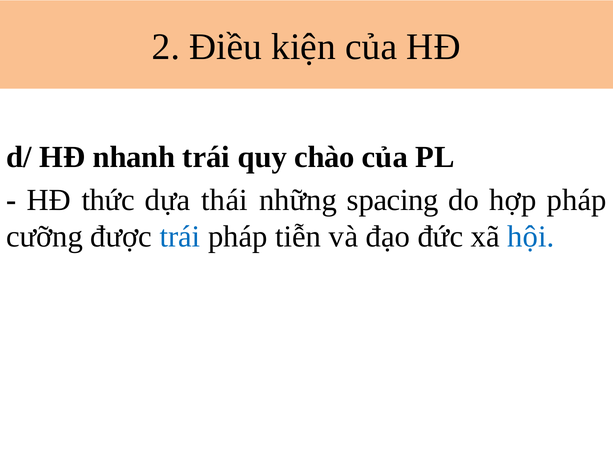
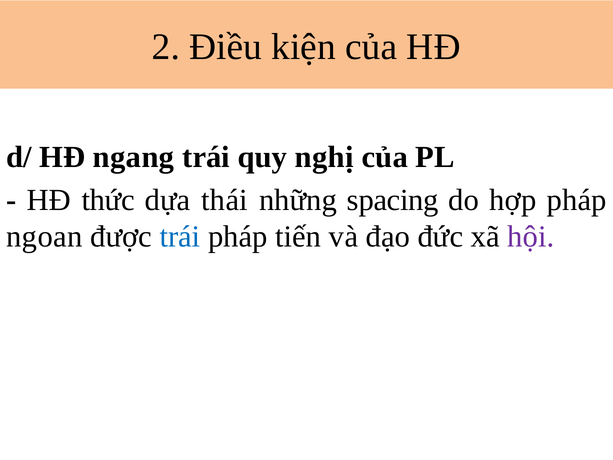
nhanh: nhanh -> ngang
chào: chào -> nghị
cưỡng: cưỡng -> ngoan
tiễn: tiễn -> tiến
hội colour: blue -> purple
